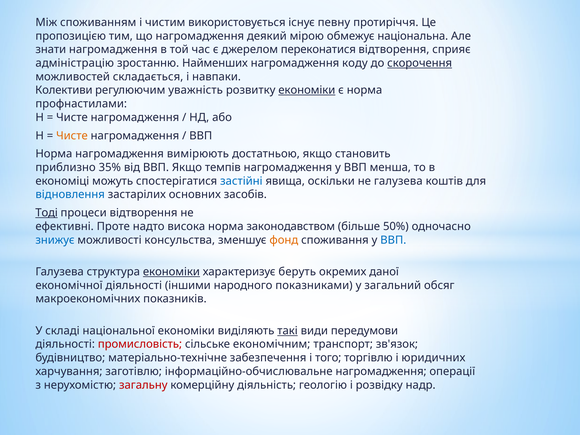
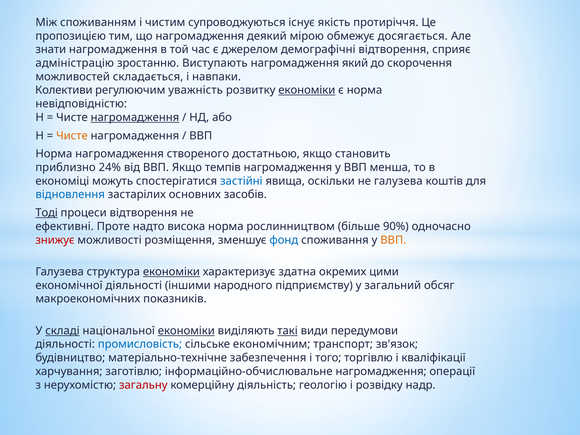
використовується: використовується -> супроводжуються
певну: певну -> якість
національна: національна -> досягається
переконатися: переконатися -> демографічні
Найменших: Найменших -> Виступають
коду: коду -> який
скорочення underline: present -> none
профнастилами: профнастилами -> невідповідністю
нагромадження at (135, 117) underline: none -> present
вимірюють: вимірюють -> створеного
35%: 35% -> 24%
законодавством: законодавством -> рослинництвом
50%: 50% -> 90%
знижує colour: blue -> red
консульства: консульства -> розміщення
фонд colour: orange -> blue
ВВП at (393, 240) colour: blue -> orange
беруть: беруть -> здатна
даної: даної -> цими
показниками: показниками -> підприємству
складі underline: none -> present
економіки at (186, 331) underline: none -> present
промисловість colour: red -> blue
юридичних: юридичних -> кваліфікації
